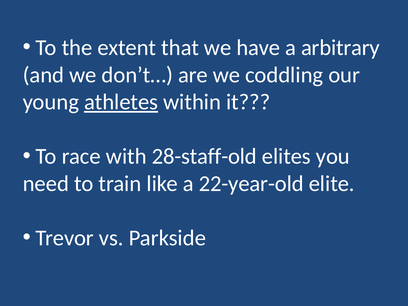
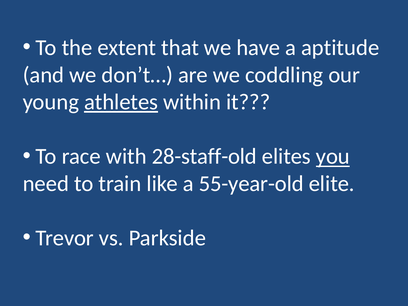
arbitrary: arbitrary -> aptitude
you underline: none -> present
22-year-old: 22-year-old -> 55-year-old
